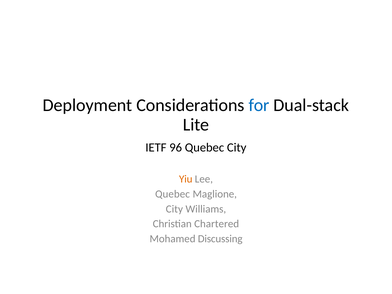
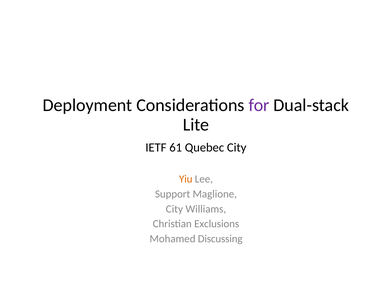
for colour: blue -> purple
96: 96 -> 61
Quebec at (173, 194): Quebec -> Support
Chartered: Chartered -> Exclusions
